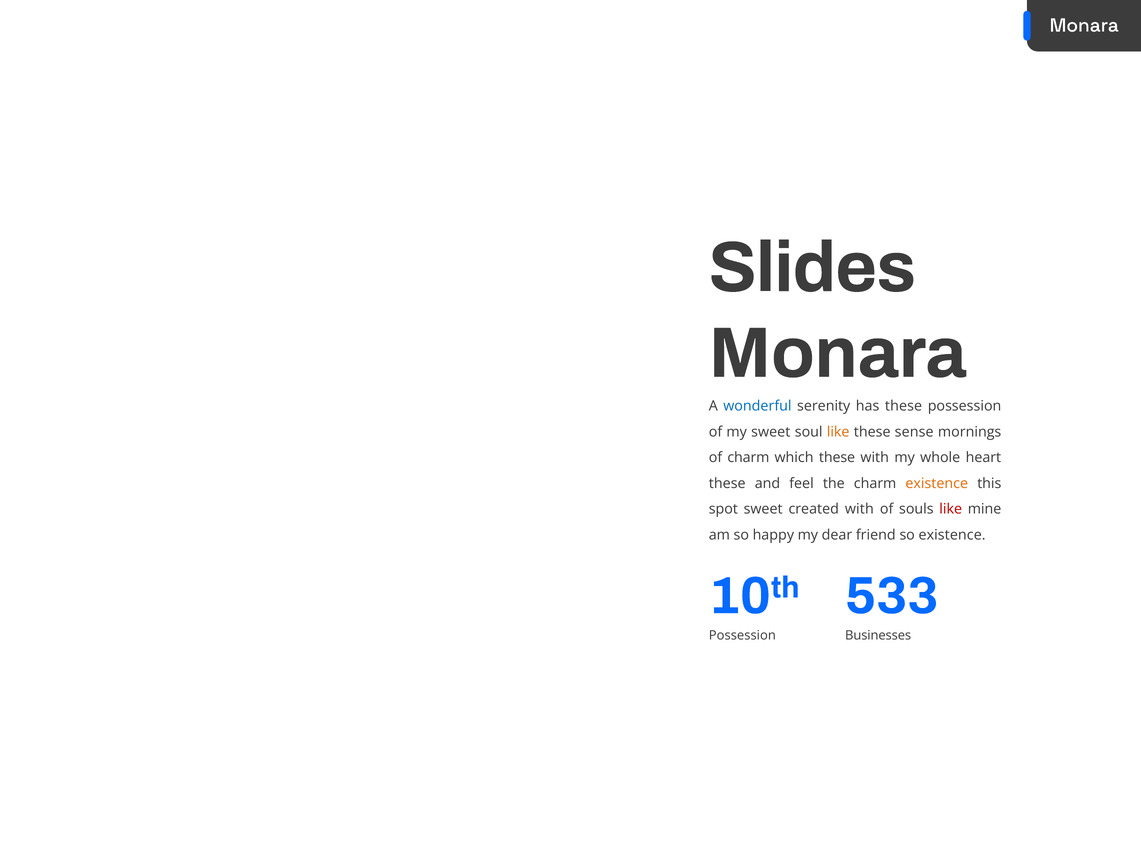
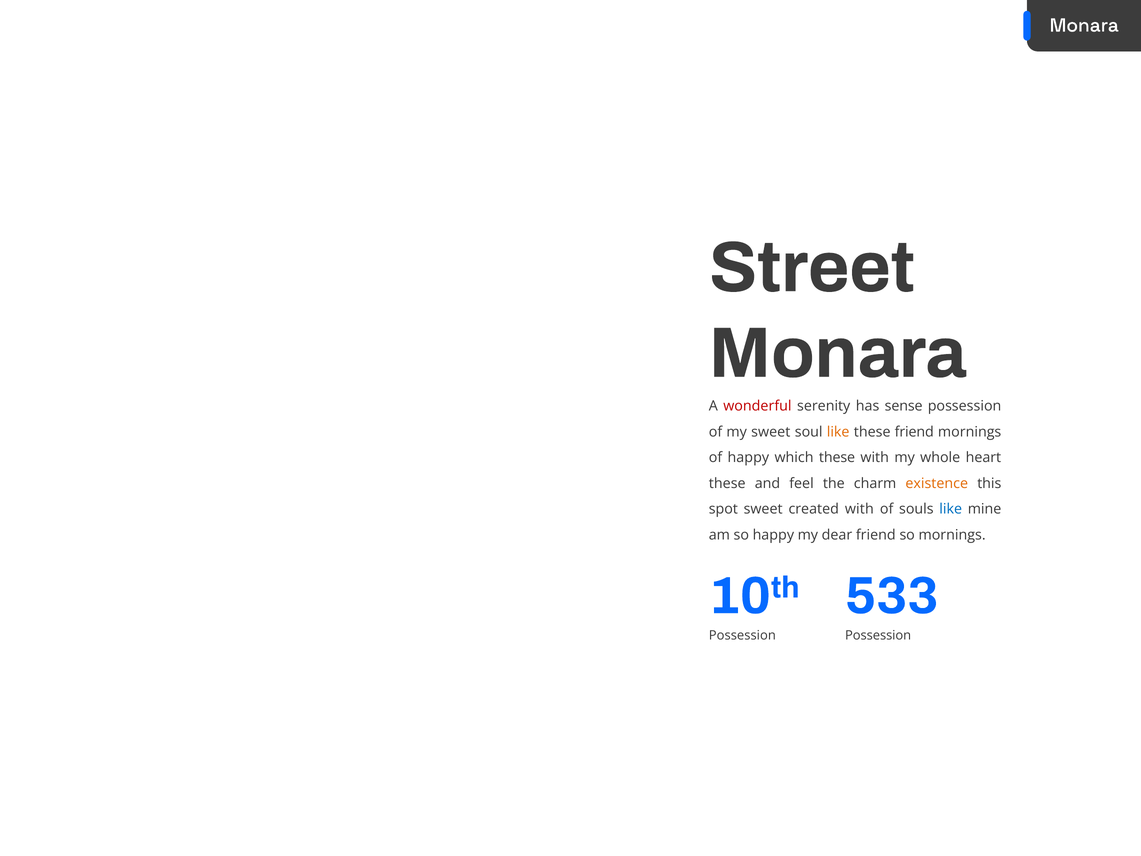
Slides: Slides -> Street
wonderful colour: blue -> red
has these: these -> sense
these sense: sense -> friend
of charm: charm -> happy
like at (951, 509) colour: red -> blue
so existence: existence -> mornings
Businesses at (878, 635): Businesses -> Possession
